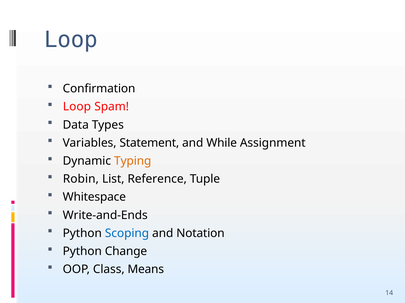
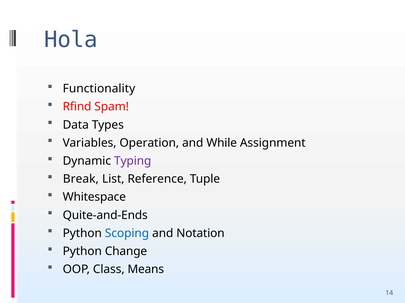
Loop at (71, 40): Loop -> Hola
Confirmation: Confirmation -> Functionality
Loop at (77, 107): Loop -> Rfind
Statement: Statement -> Operation
Typing colour: orange -> purple
Robin: Robin -> Break
Write-and-Ends: Write-and-Ends -> Quite-and-Ends
